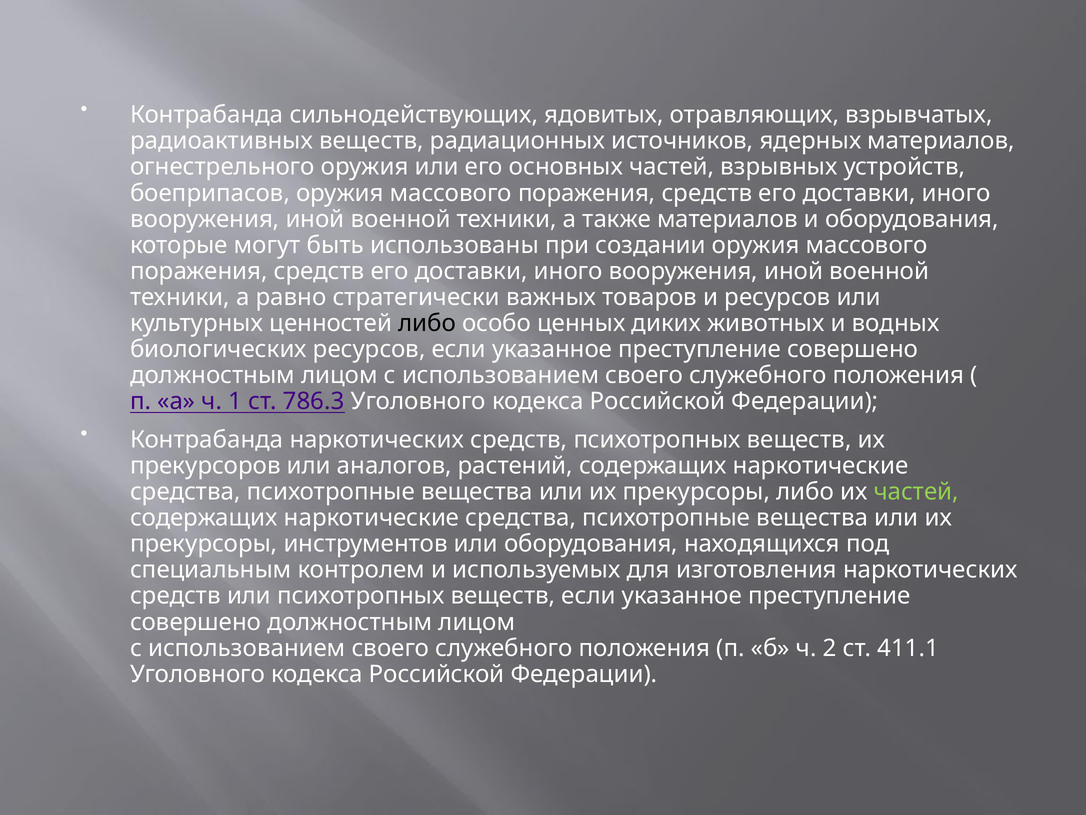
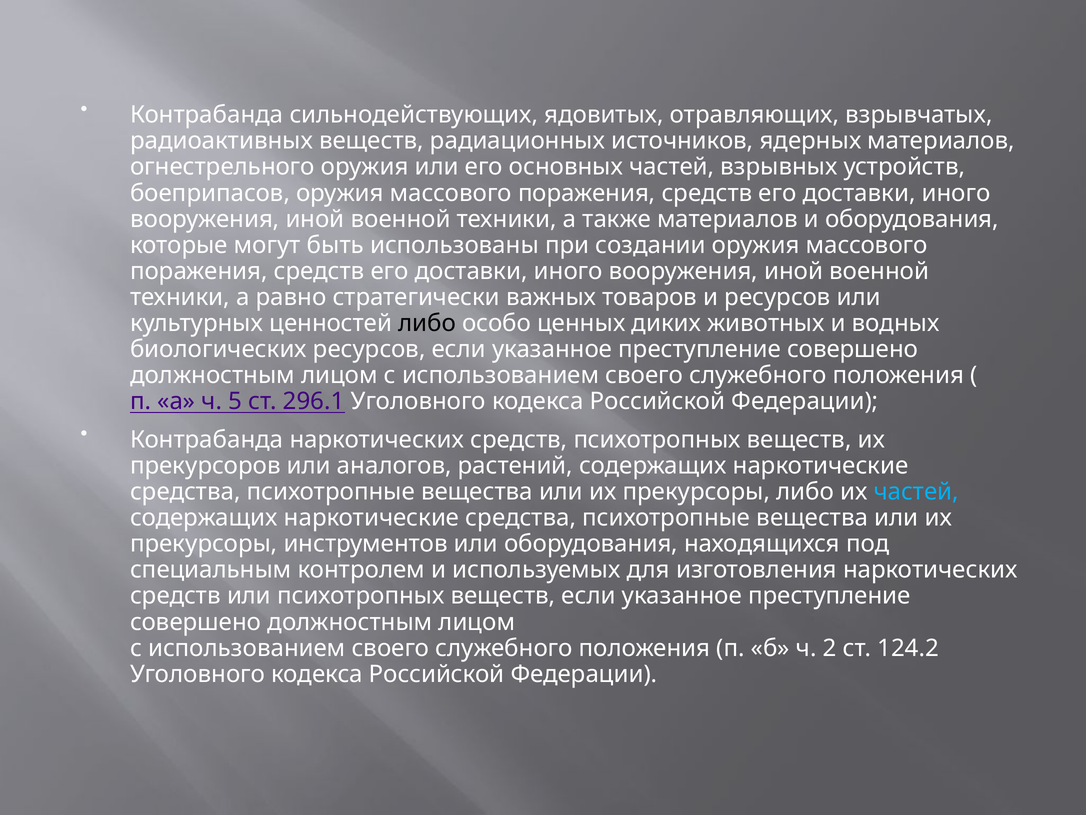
1: 1 -> 5
786.3: 786.3 -> 296.1
частей at (916, 491) colour: light green -> light blue
411.1: 411.1 -> 124.2
